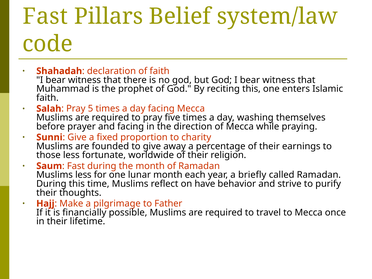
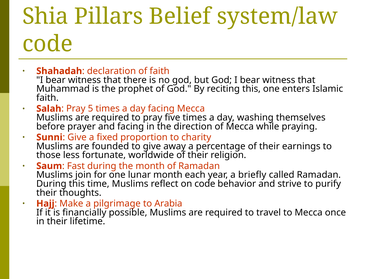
Fast at (45, 16): Fast -> Shia
Muslims less: less -> join
on have: have -> code
Father: Father -> Arabia
